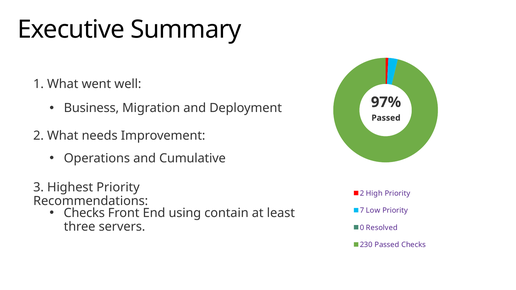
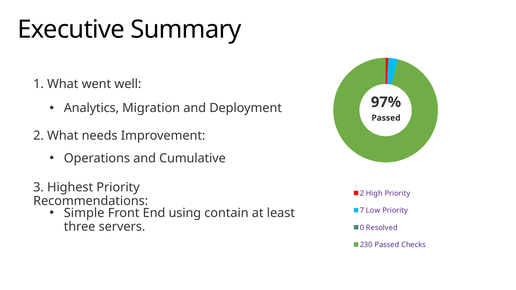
Business: Business -> Analytics
Checks at (84, 213): Checks -> Simple
